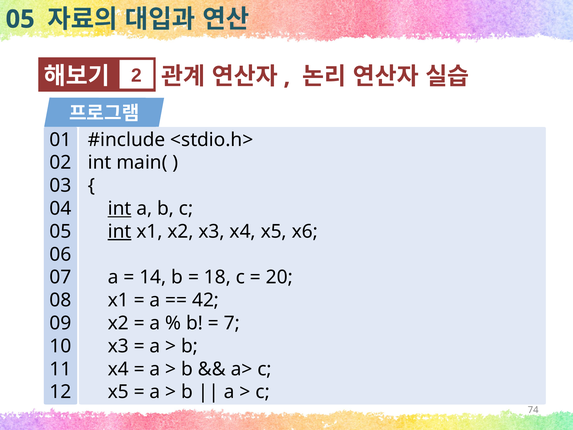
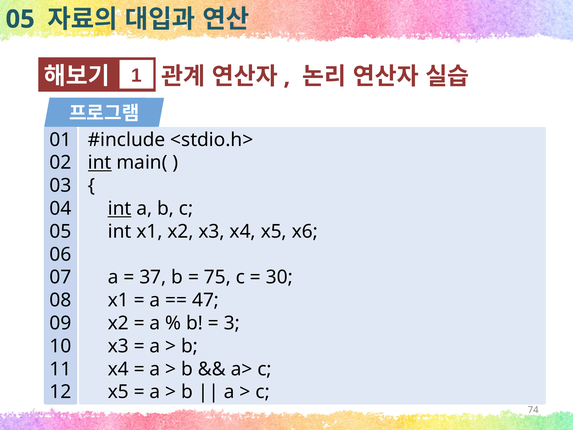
2: 2 -> 1
int at (100, 163) underline: none -> present
int at (120, 231) underline: present -> none
14: 14 -> 37
18: 18 -> 75
20: 20 -> 30
42: 42 -> 47
7: 7 -> 3
